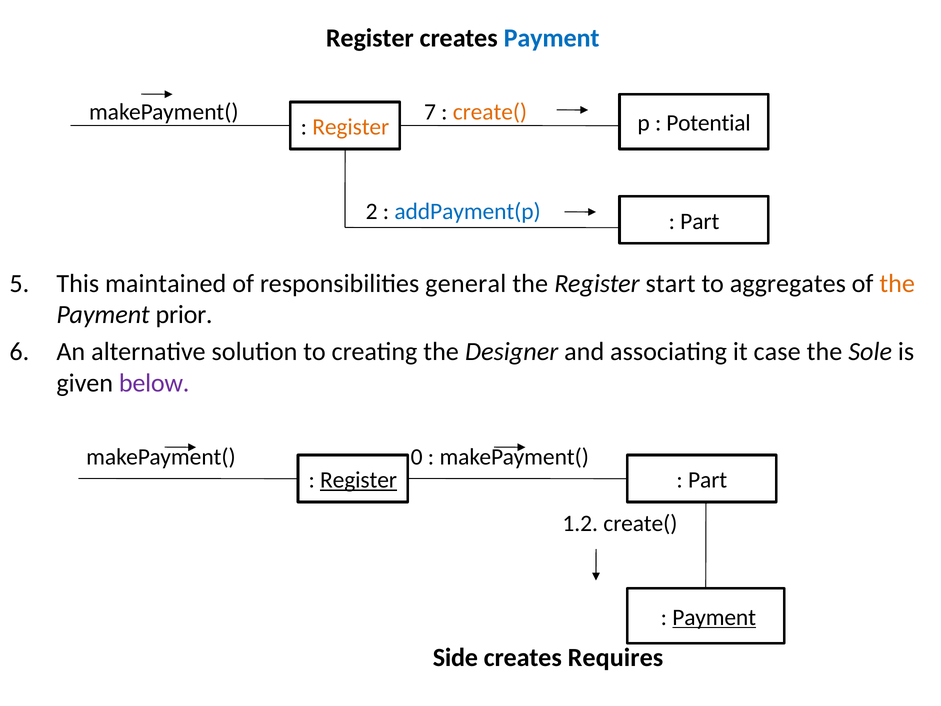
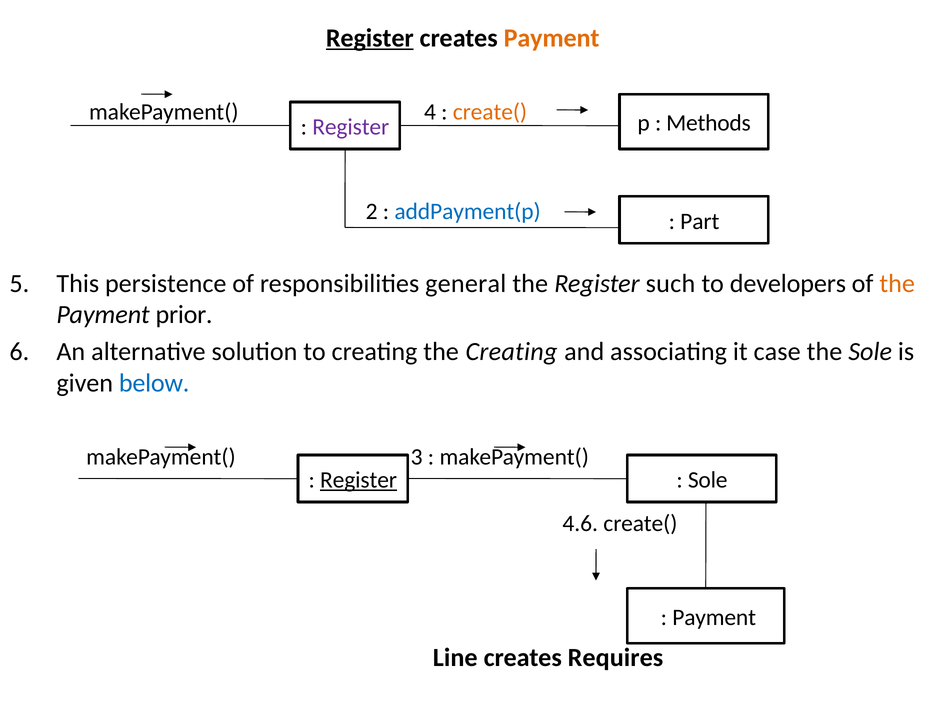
Register at (370, 38) underline: none -> present
Payment at (552, 38) colour: blue -> orange
7: 7 -> 4
Potential: Potential -> Methods
Register at (351, 127) colour: orange -> purple
maintained: maintained -> persistence
start: start -> such
aggregates: aggregates -> developers
the Designer: Designer -> Creating
below colour: purple -> blue
0: 0 -> 3
Part at (708, 480): Part -> Sole
1.2: 1.2 -> 4.6
Payment at (714, 617) underline: present -> none
Side: Side -> Line
